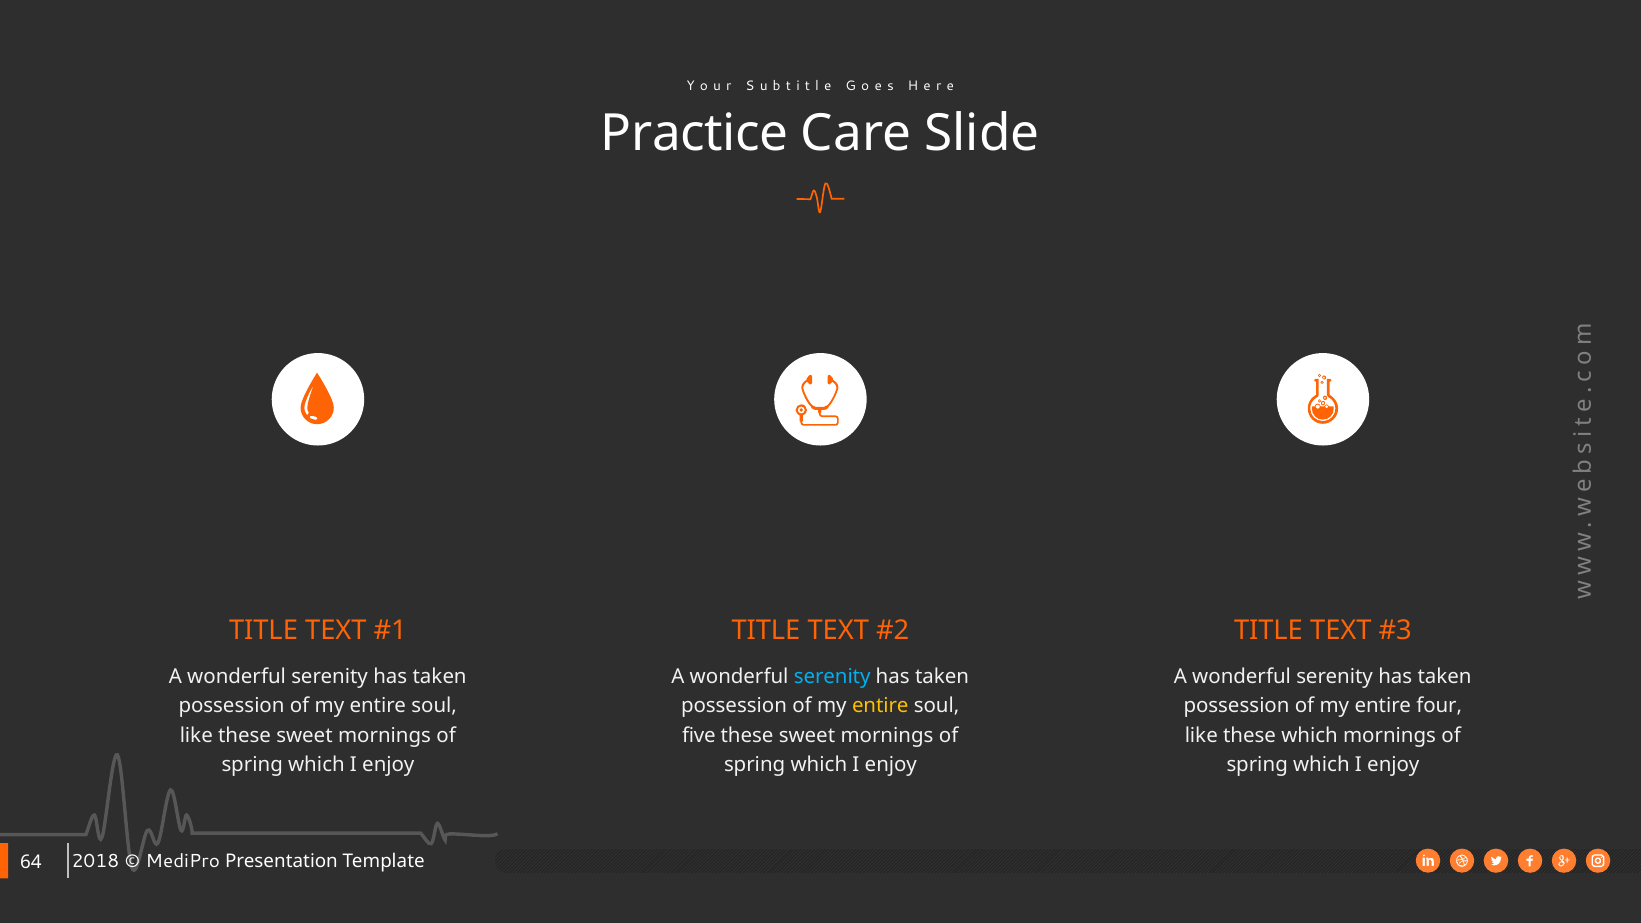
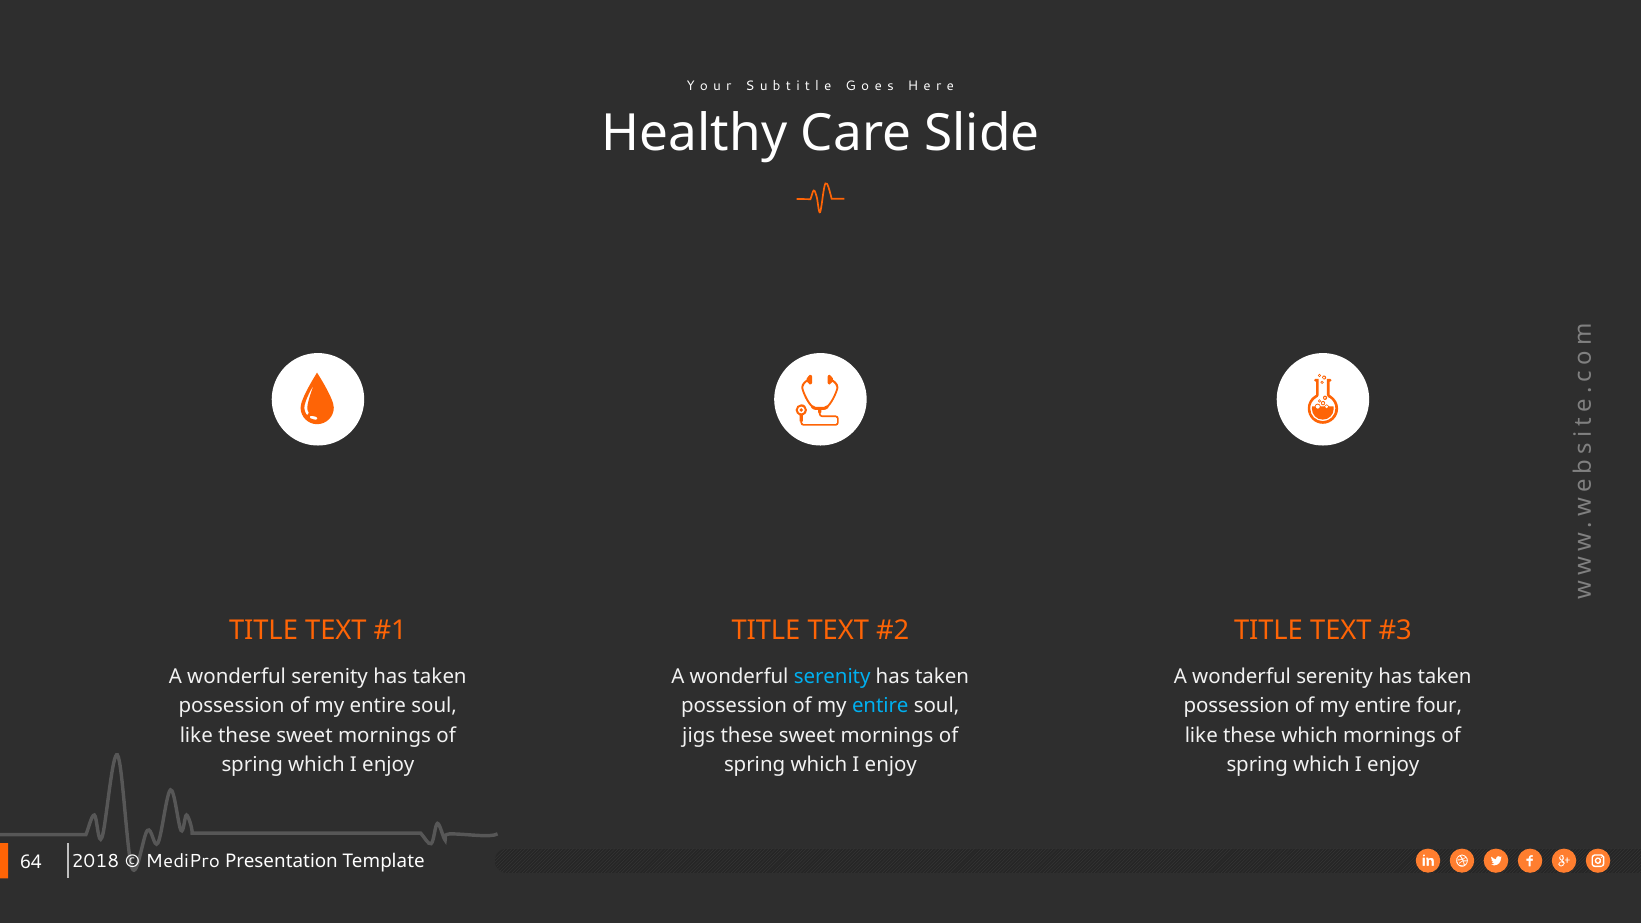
Practice: Practice -> Healthy
entire at (880, 706) colour: yellow -> light blue
five: five -> jigs
